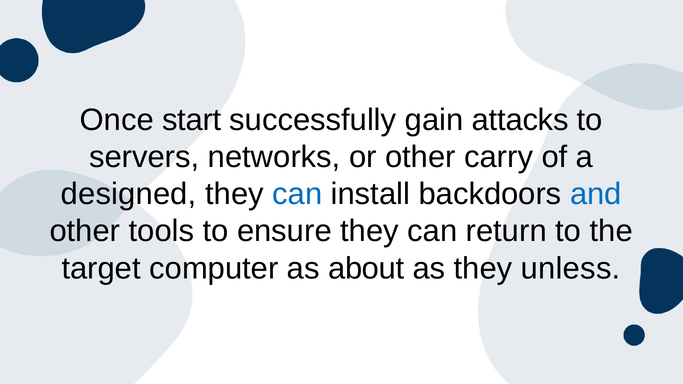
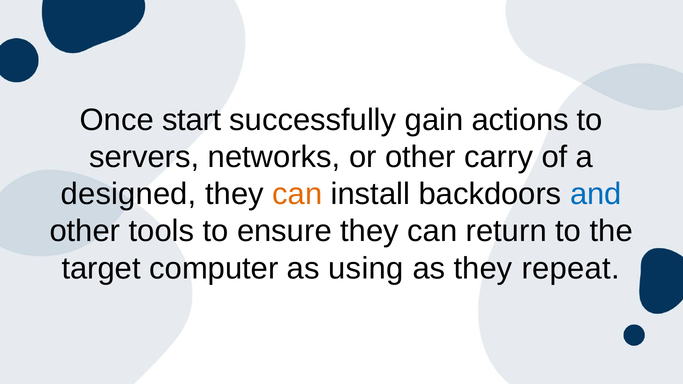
attacks: attacks -> actions
can at (297, 194) colour: blue -> orange
about: about -> using
unless: unless -> repeat
